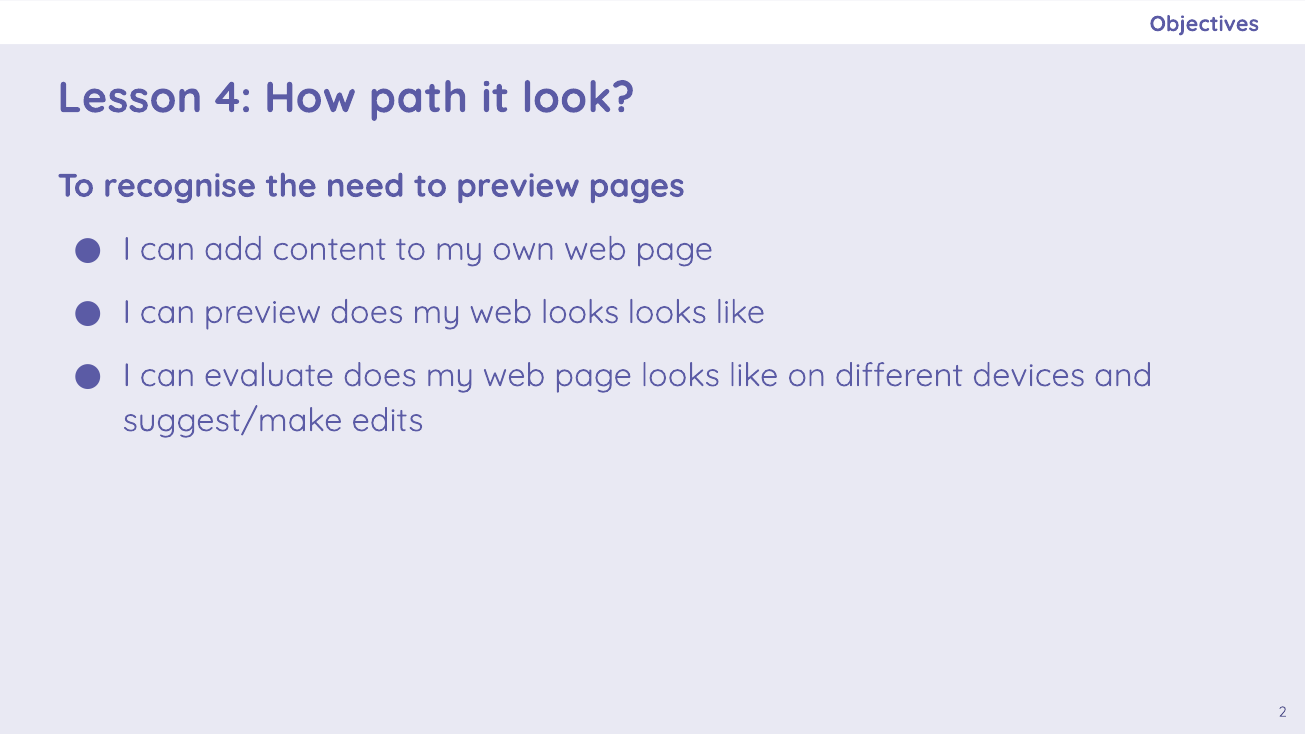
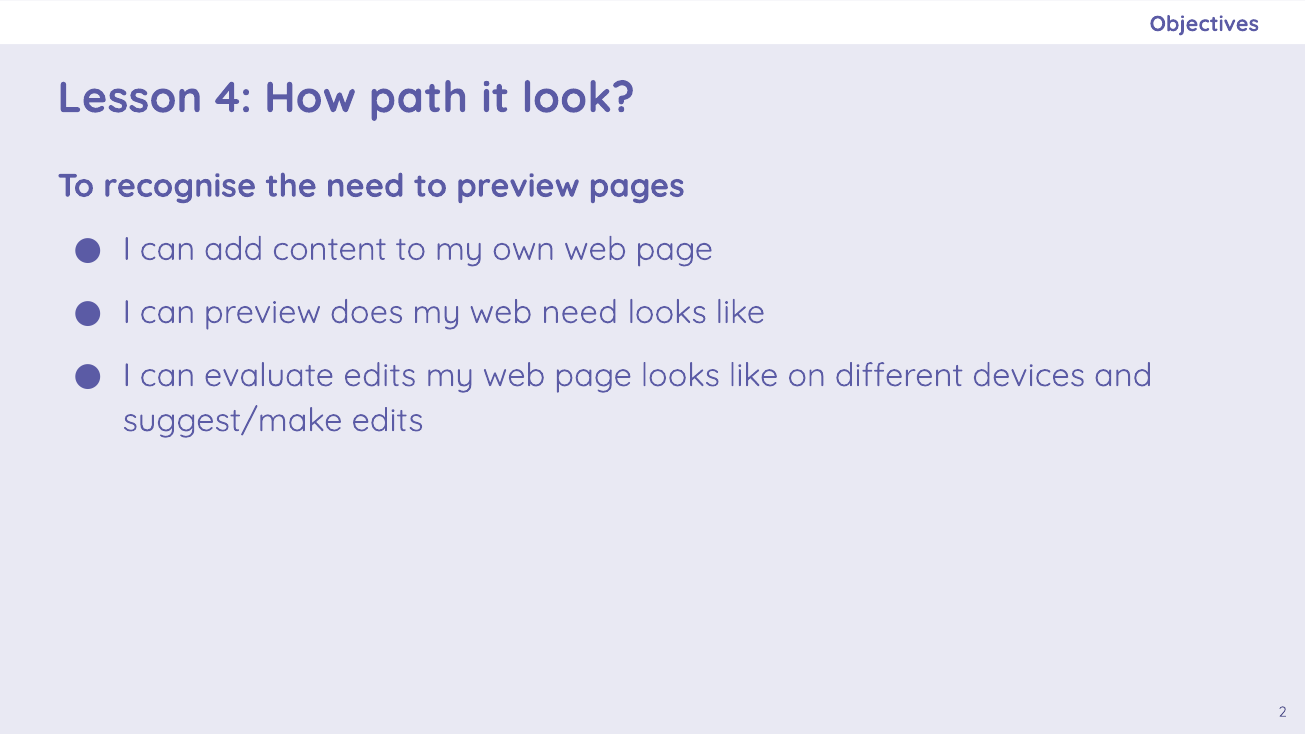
web looks: looks -> need
evaluate does: does -> edits
